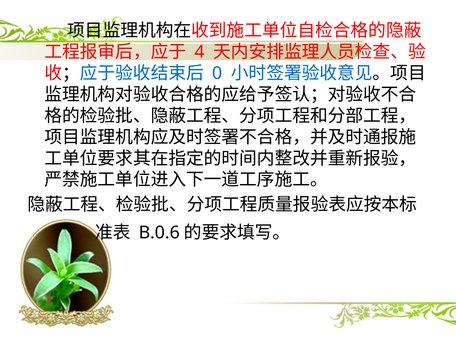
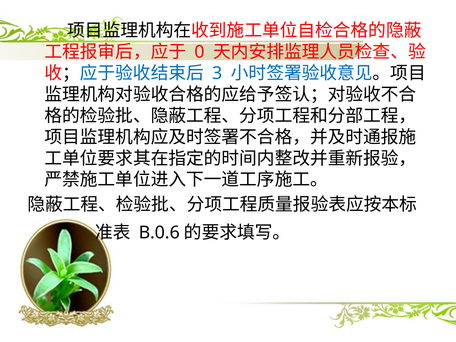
4: 4 -> 0
0: 0 -> 3
